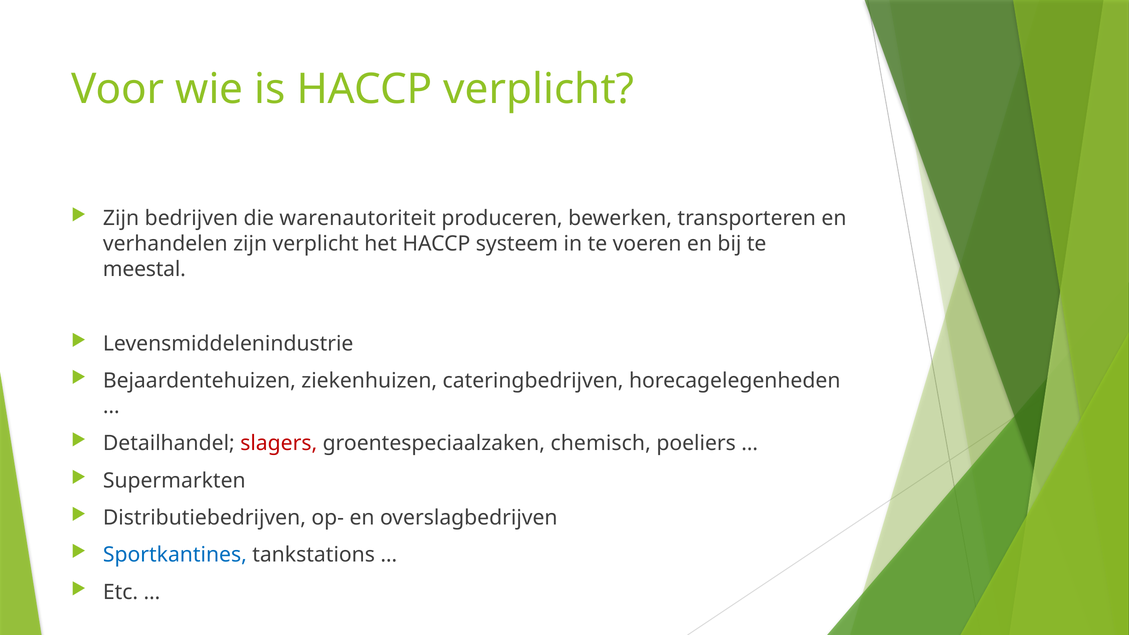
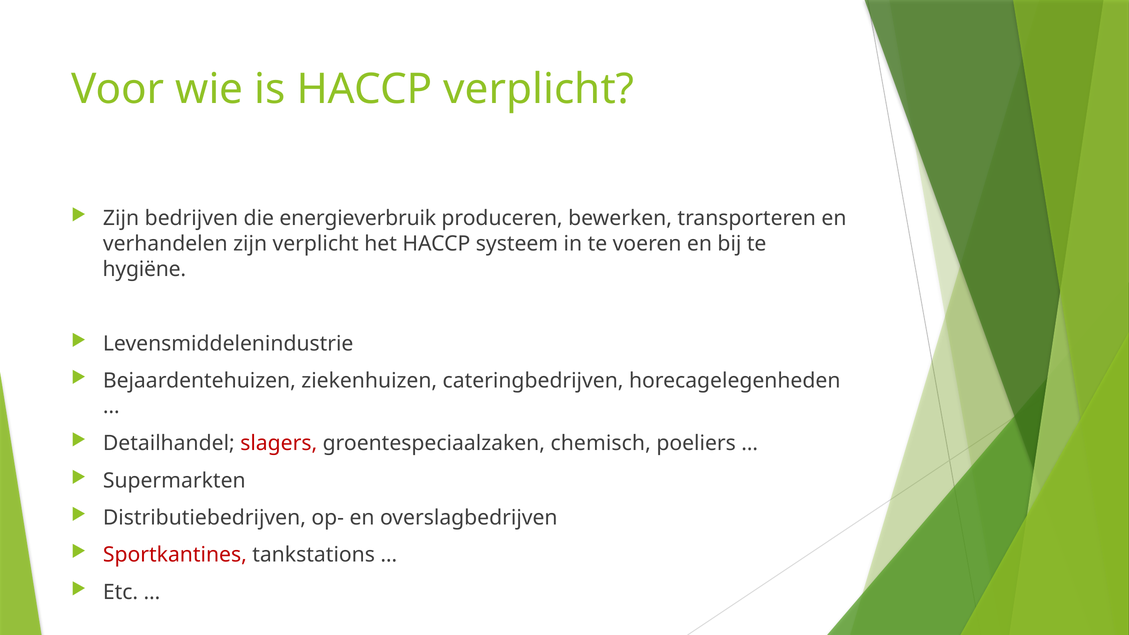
warenautoriteit: warenautoriteit -> energieverbruik
meestal: meestal -> hygiëne
Sportkantines colour: blue -> red
